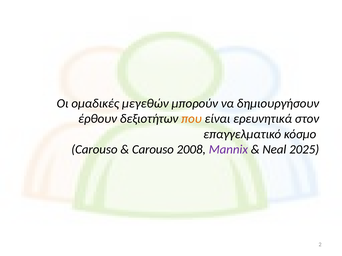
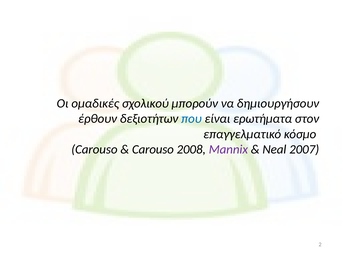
μεγεθών: μεγεθών -> σχολικού
που colour: orange -> blue
ερευνητικά: ερευνητικά -> ερωτήματα
2025: 2025 -> 2007
